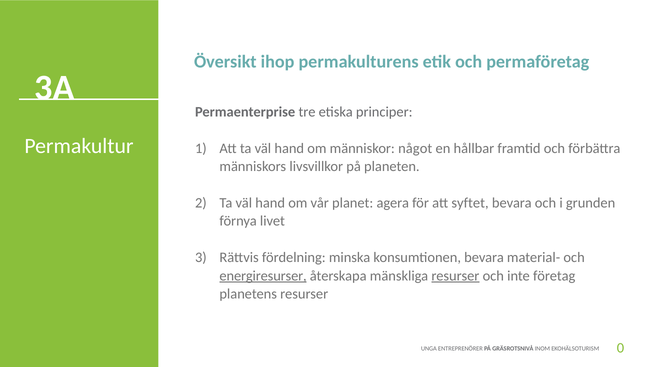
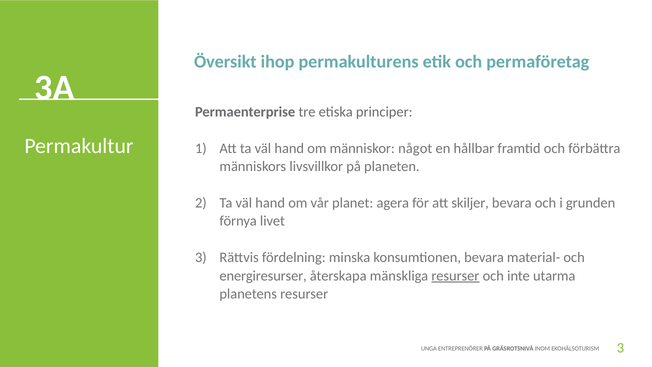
syftet: syftet -> skiljer
energiresurser underline: present -> none
företag: företag -> utarma
0 at (620, 348): 0 -> 3
